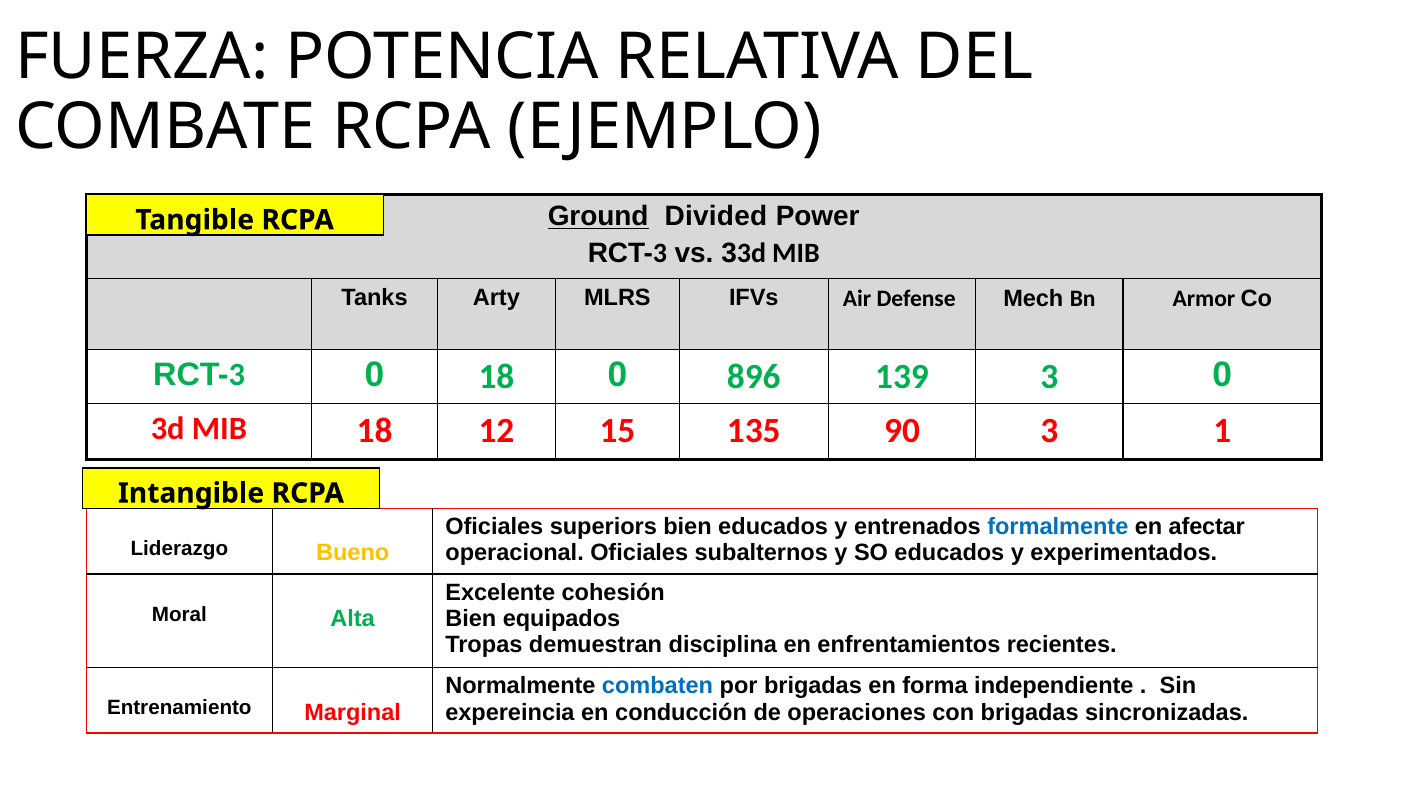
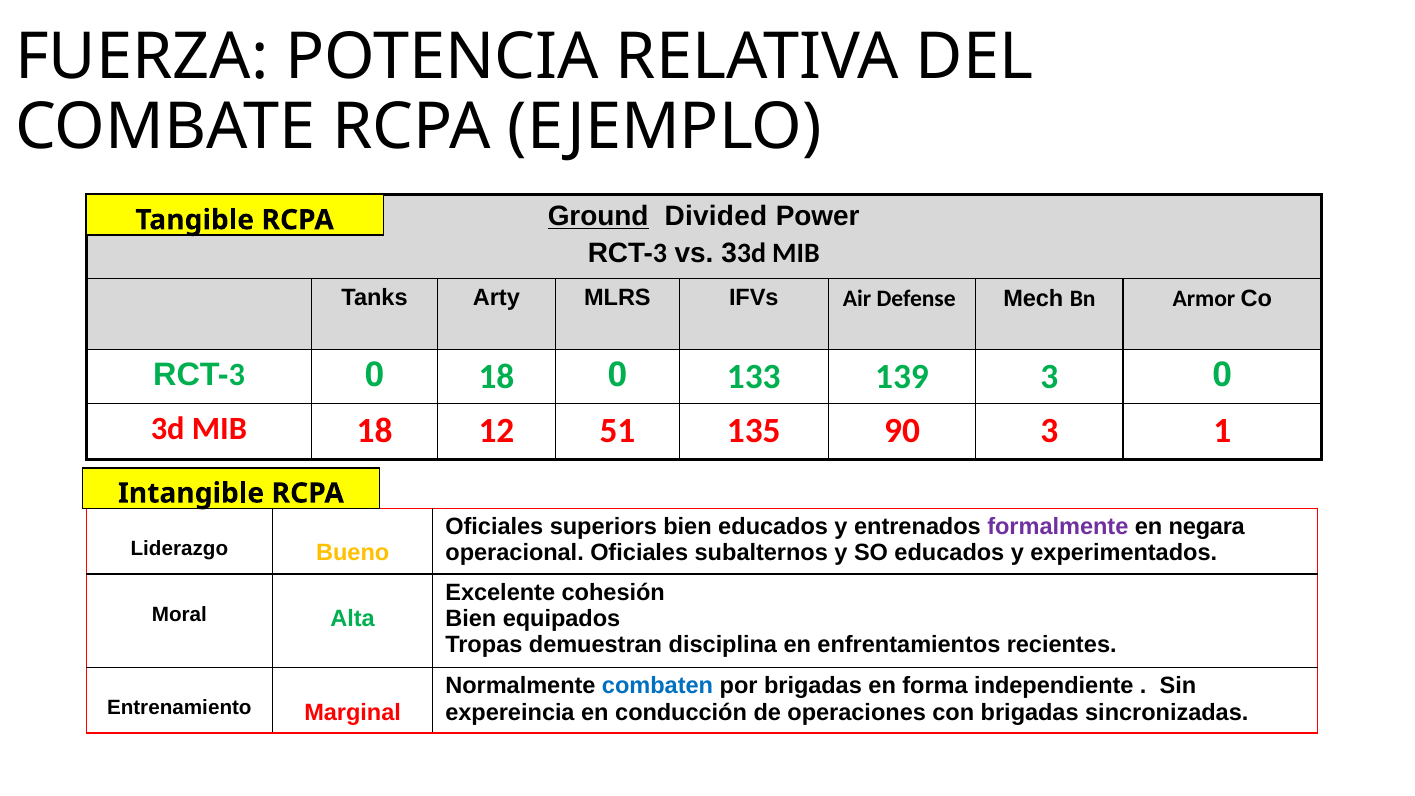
896: 896 -> 133
15: 15 -> 51
formalmente colour: blue -> purple
afectar: afectar -> negara
